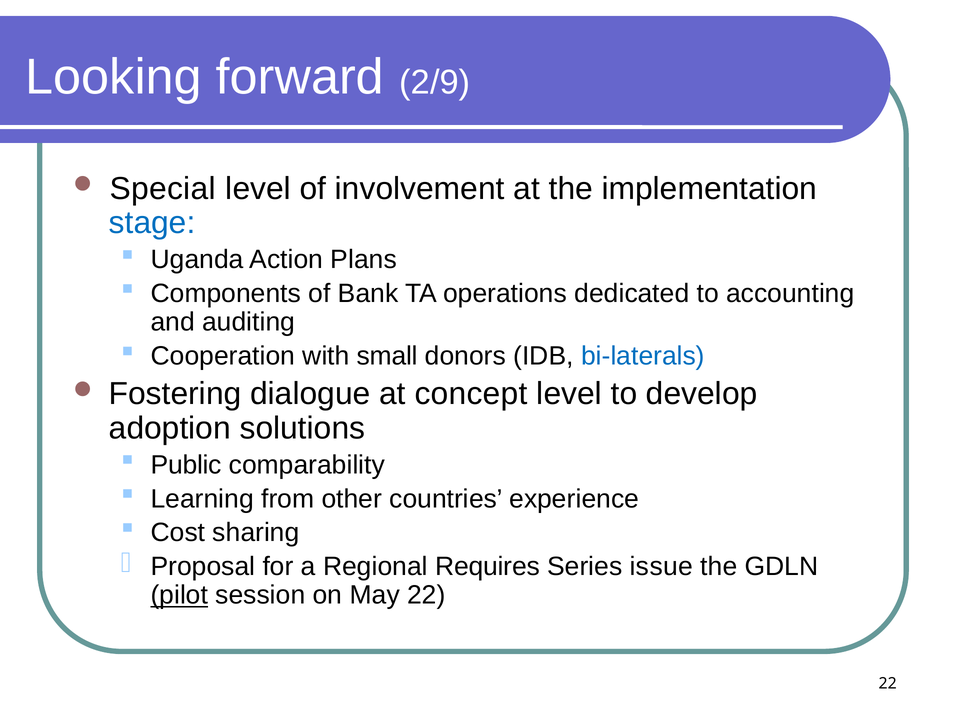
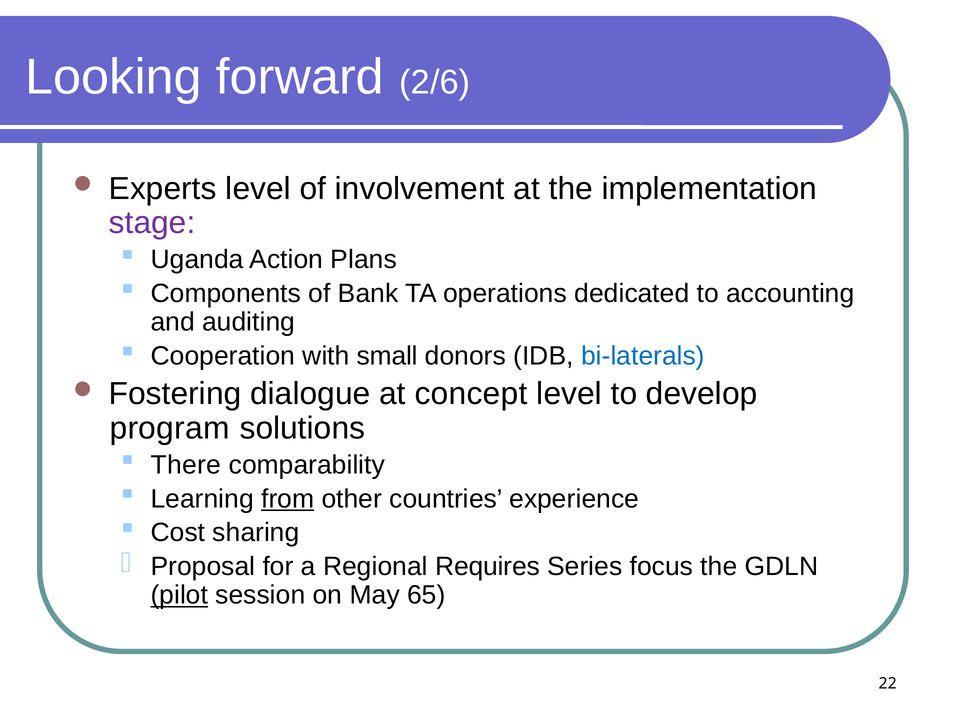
2/9: 2/9 -> 2/6
Special: Special -> Experts
stage colour: blue -> purple
adoption: adoption -> program
Public: Public -> There
from underline: none -> present
issue: issue -> focus
May 22: 22 -> 65
